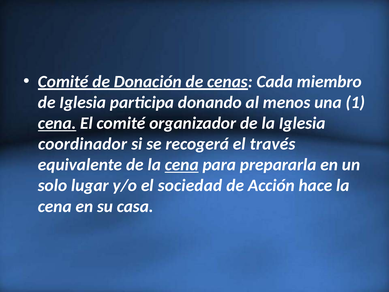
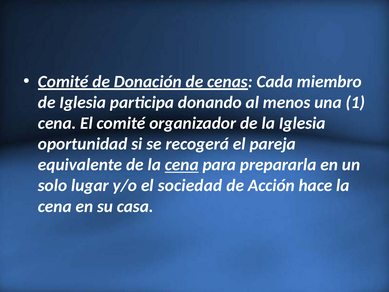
cena at (57, 123) underline: present -> none
coordinador: coordinador -> oportunidad
través: través -> pareja
